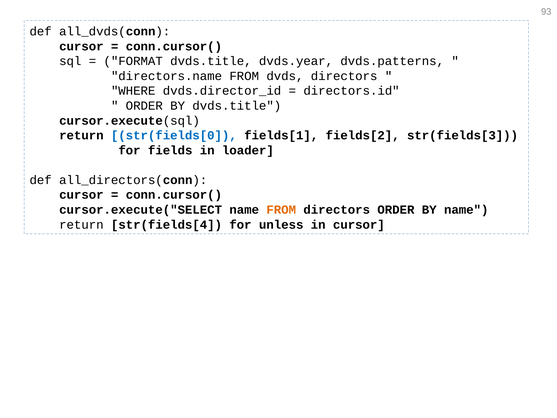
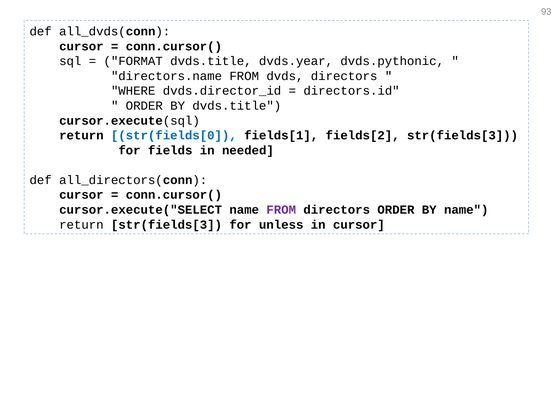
dvds.patterns: dvds.patterns -> dvds.pythonic
loader: loader -> needed
FROM at (281, 210) colour: orange -> purple
return str(fields[4: str(fields[4 -> str(fields[3
